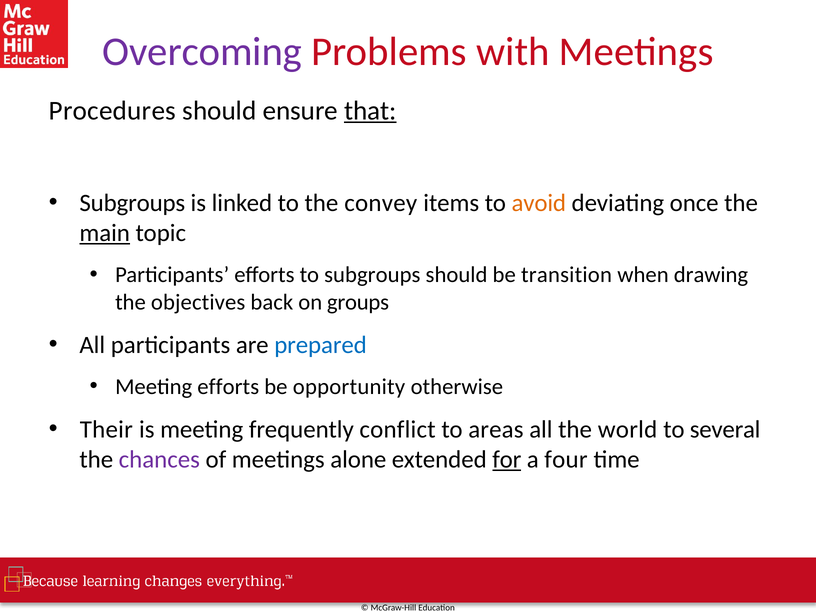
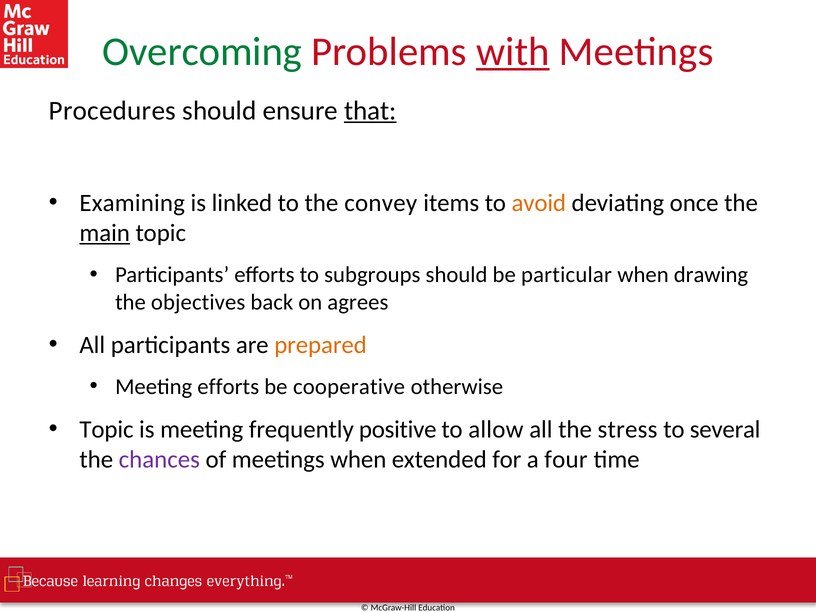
Overcoming colour: purple -> green
with underline: none -> present
Subgroups at (132, 203): Subgroups -> Examining
transition: transition -> particular
groups: groups -> agrees
prepared colour: blue -> orange
opportunity: opportunity -> cooperative
Their at (106, 430): Their -> Topic
conflict: conflict -> positive
areas: areas -> allow
world: world -> stress
meetings alone: alone -> when
for underline: present -> none
